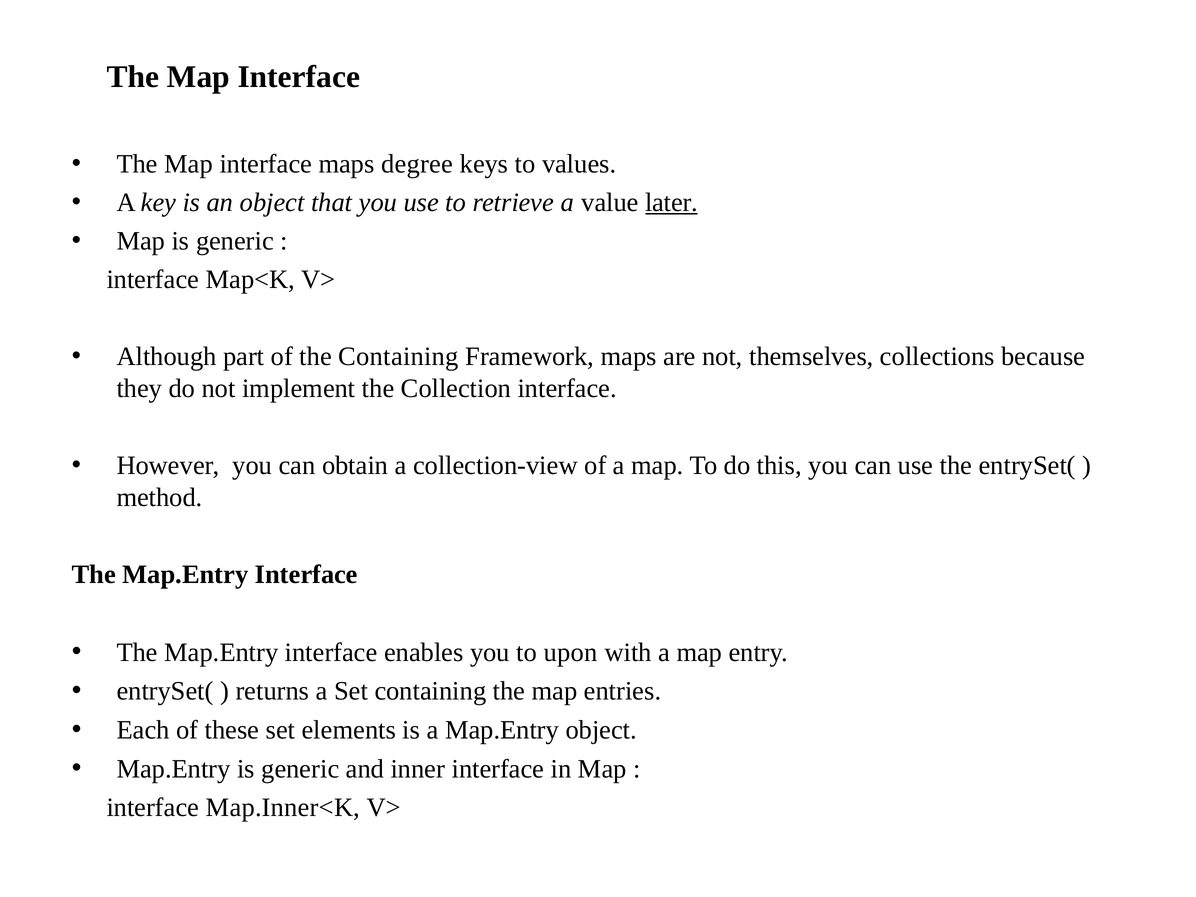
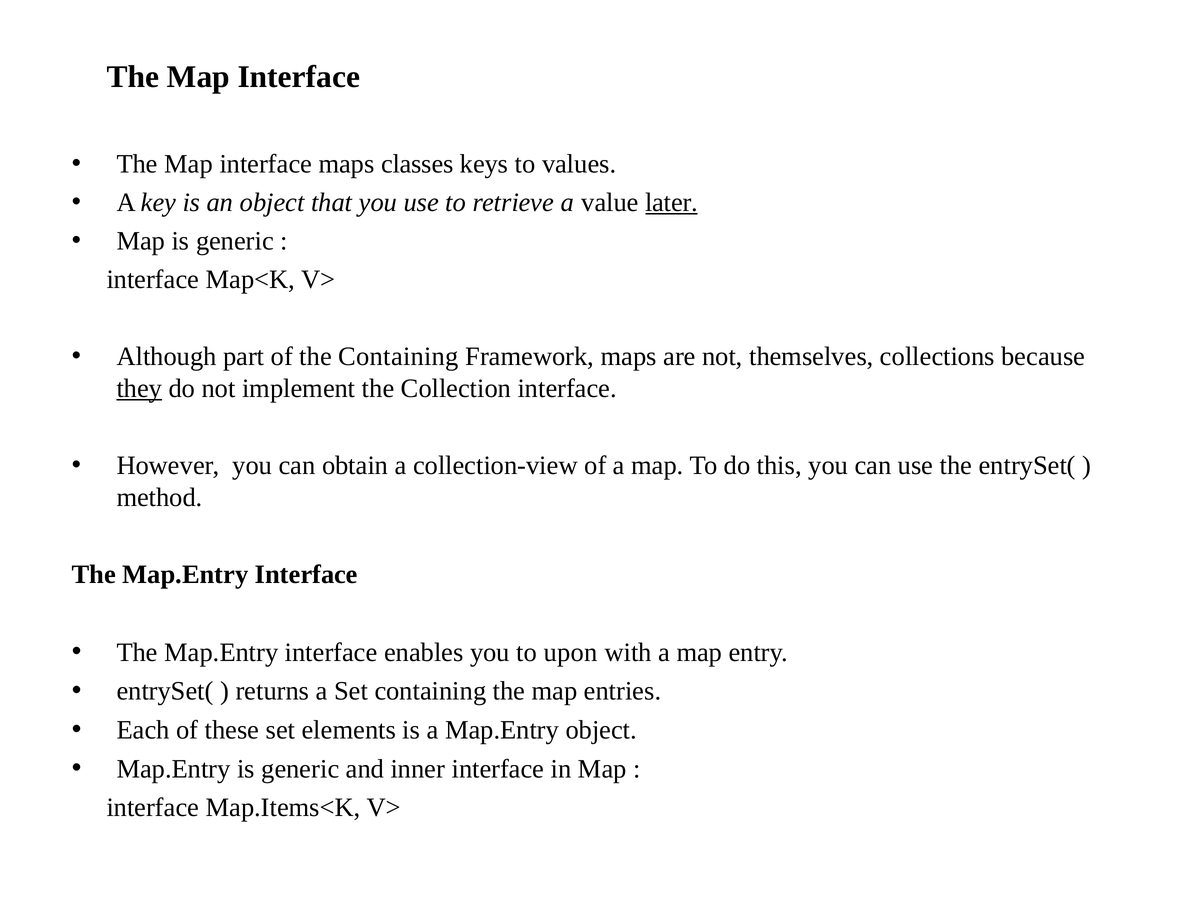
degree: degree -> classes
they underline: none -> present
Map.Inner<K: Map.Inner<K -> Map.Items<K
